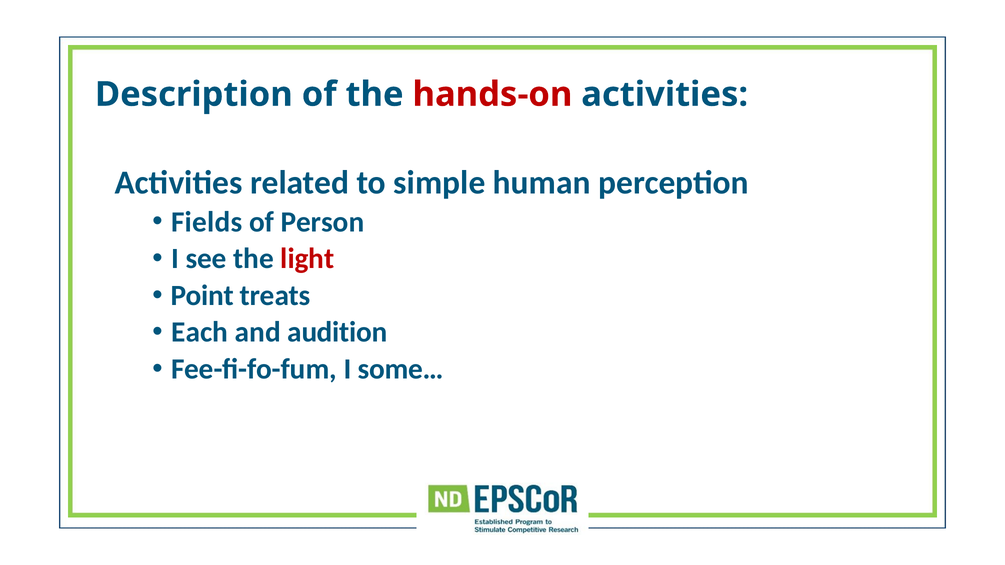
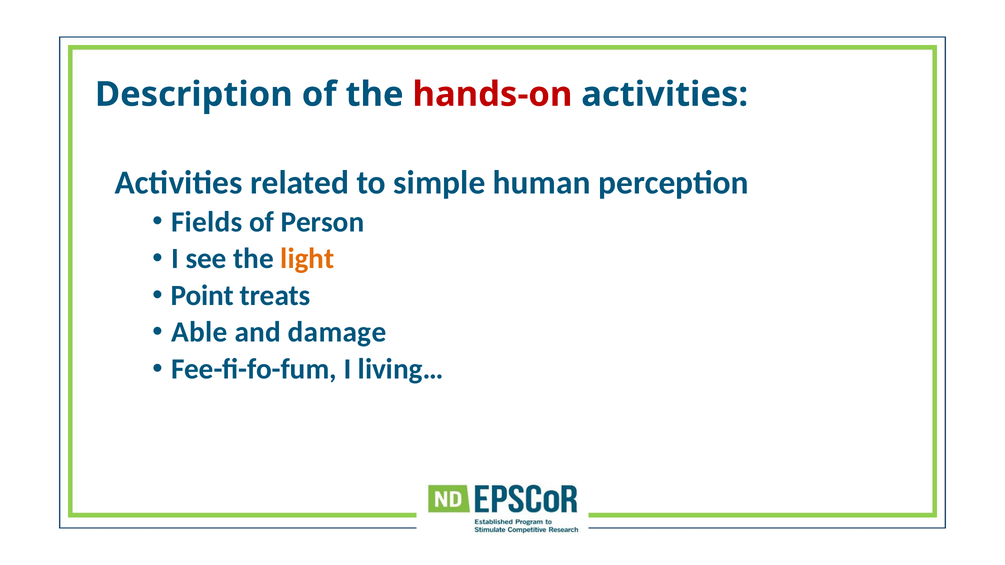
light colour: red -> orange
Each: Each -> Able
audition: audition -> damage
some…: some… -> living…
